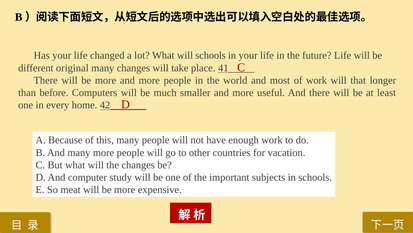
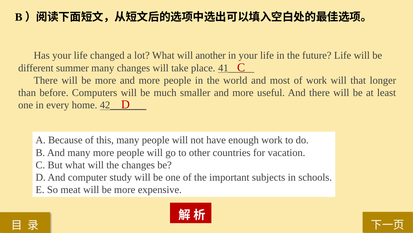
will schools: schools -> another
original: original -> summer
